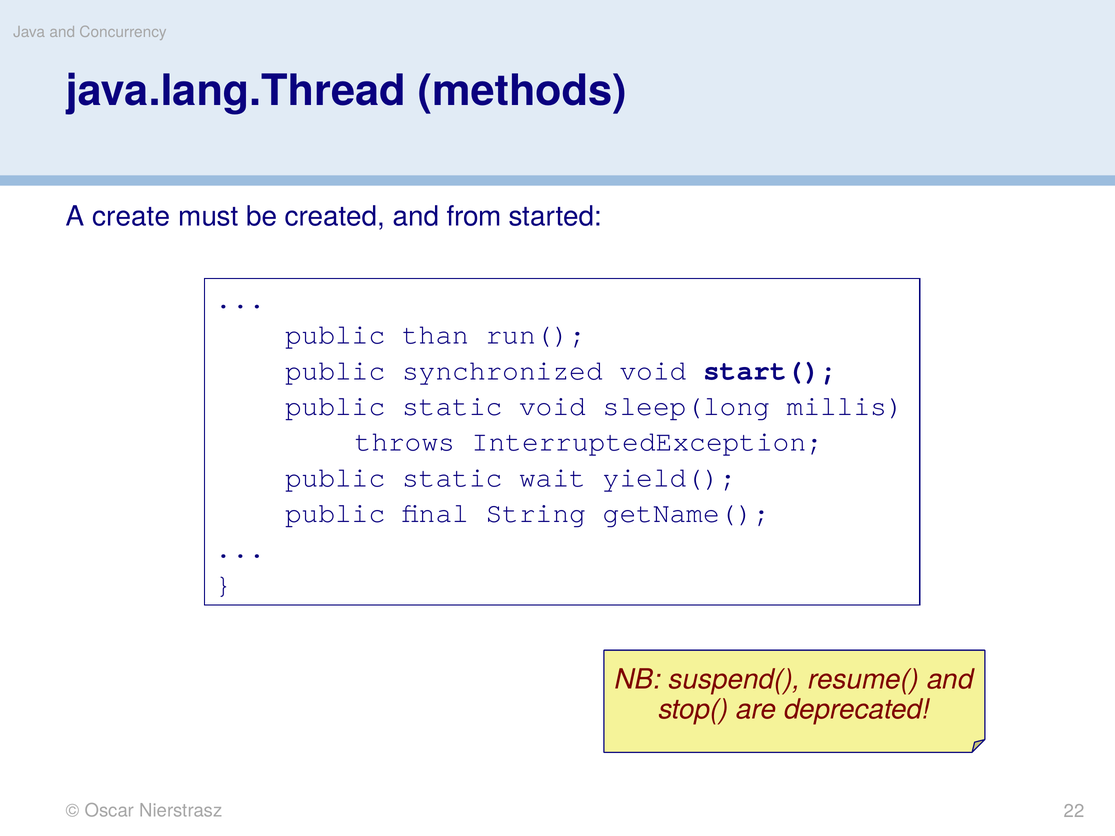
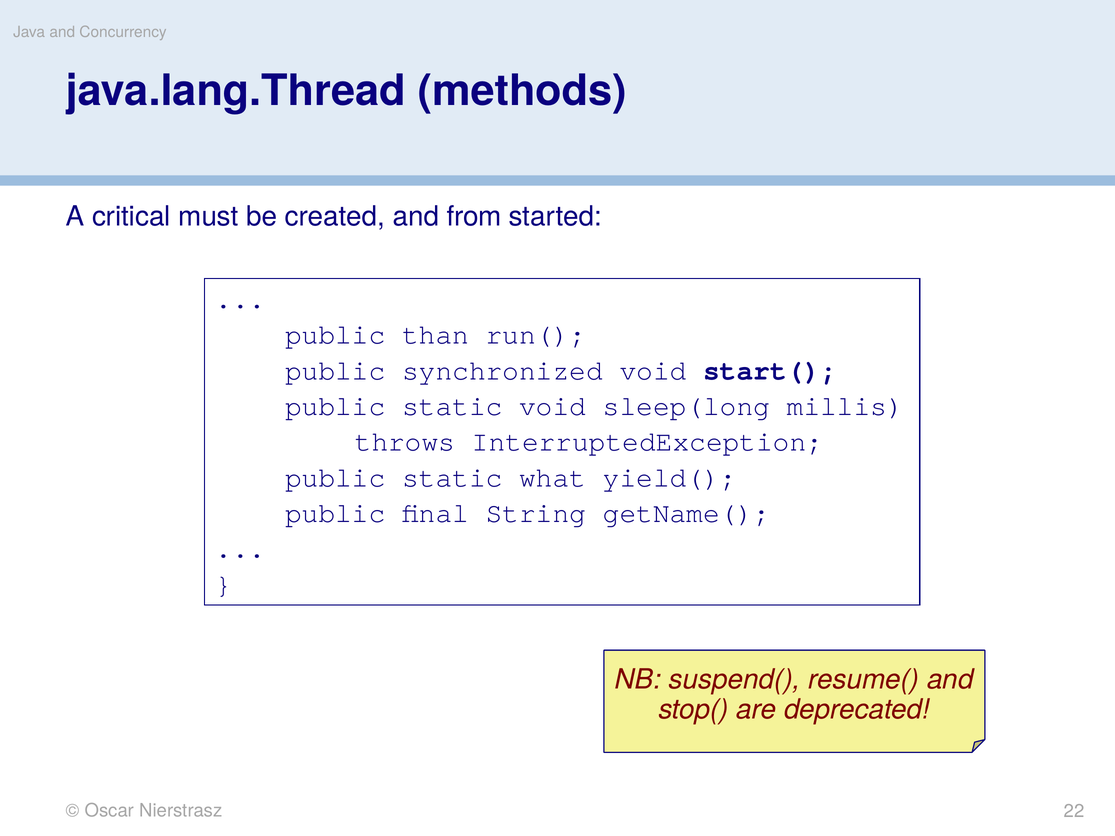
create: create -> critical
wait: wait -> what
